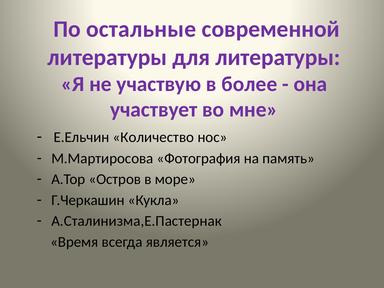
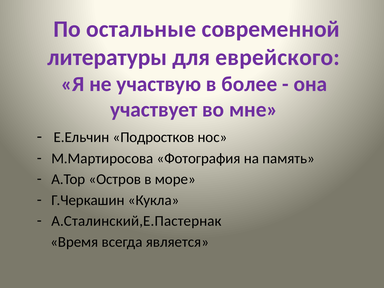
для литературы: литературы -> еврейского
Количество: Количество -> Подростков
А.Сталинизма,Е.Пастернак: А.Сталинизма,Е.Пастернак -> А.Сталинский,Е.Пастернак
